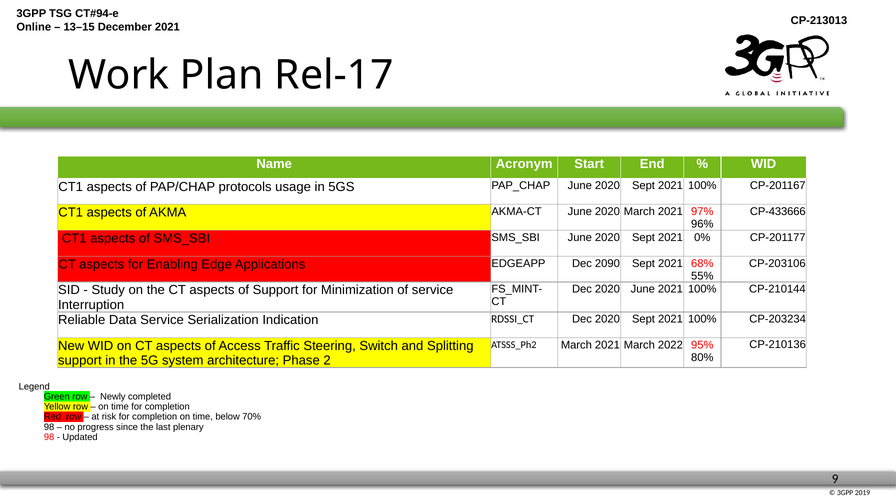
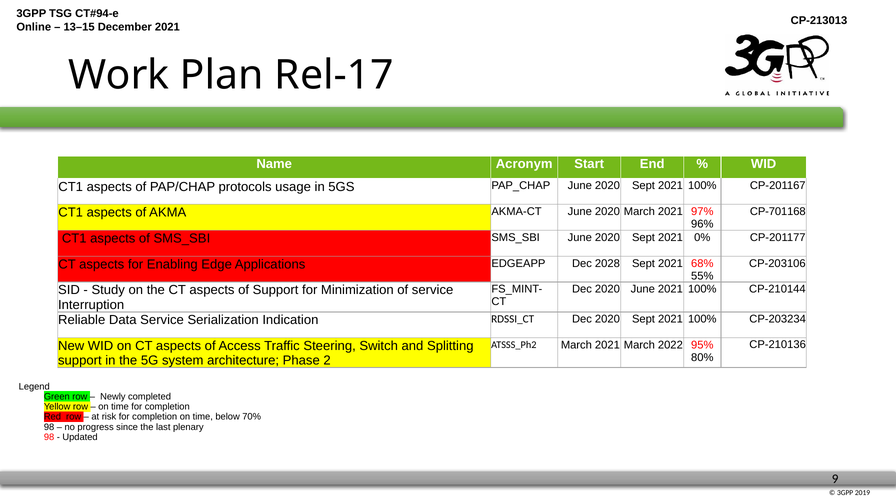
CP-433666: CP-433666 -> CP-701168
2090: 2090 -> 2028
